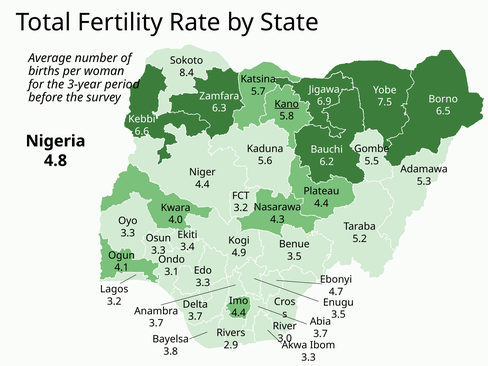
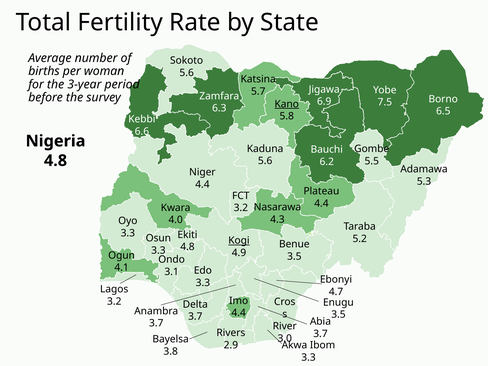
8.4 at (187, 73): 8.4 -> 5.6
Kogi underline: none -> present
3.4 at (187, 247): 3.4 -> 4.8
